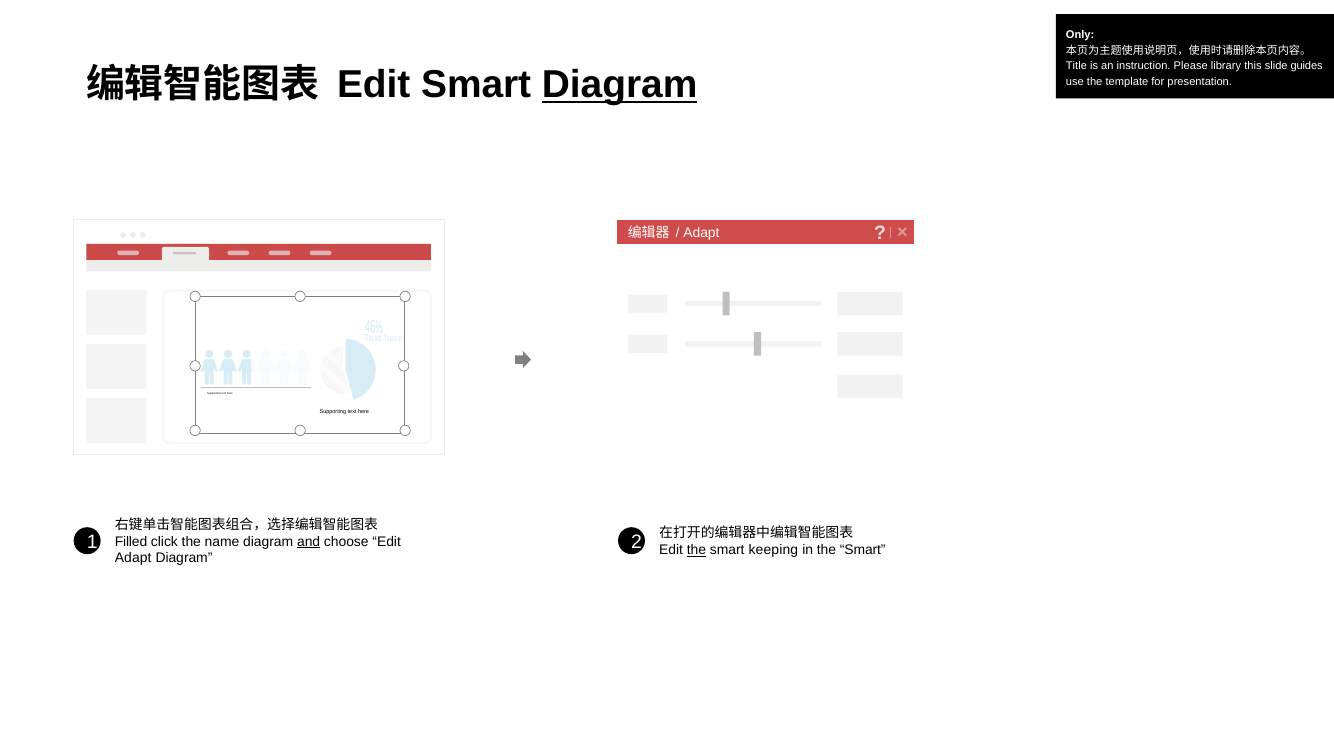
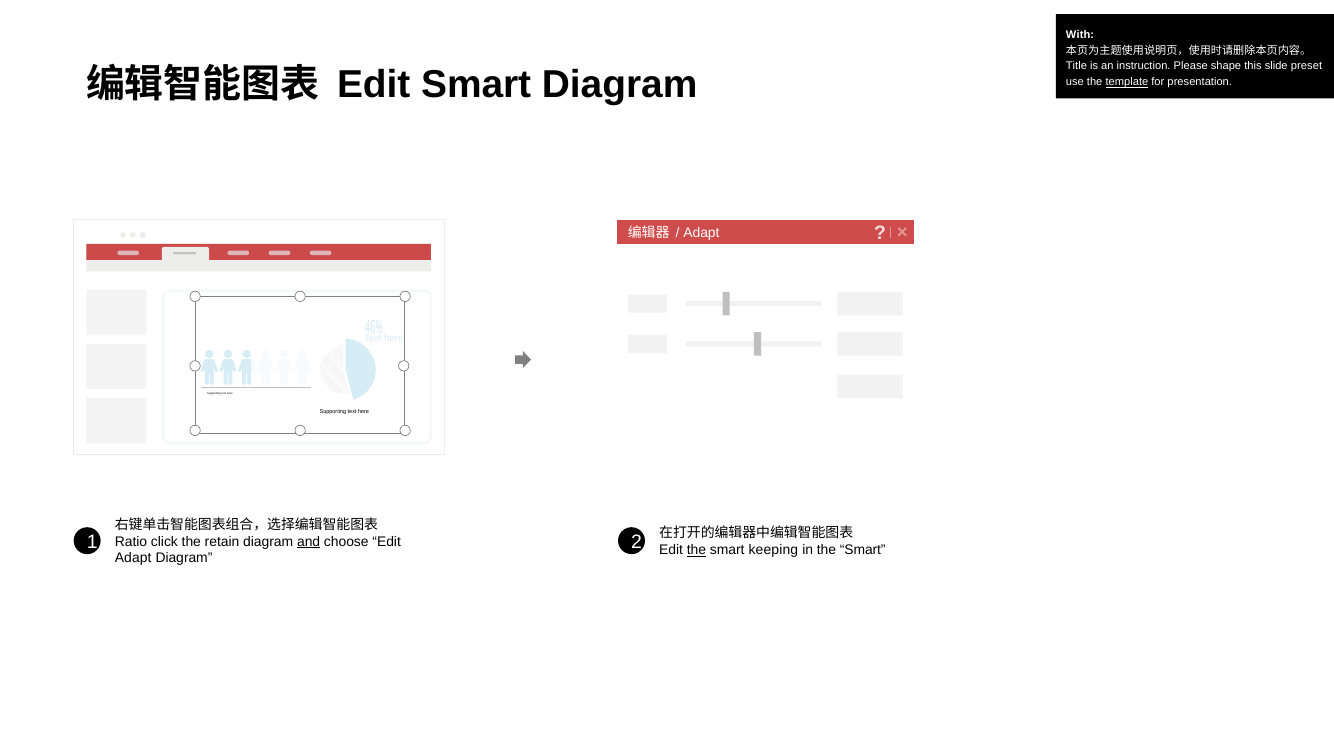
Only: Only -> With
library: library -> shape
guides: guides -> preset
Diagram at (620, 85) underline: present -> none
template underline: none -> present
Filled: Filled -> Ratio
name: name -> retain
